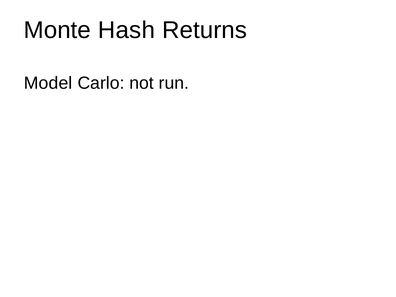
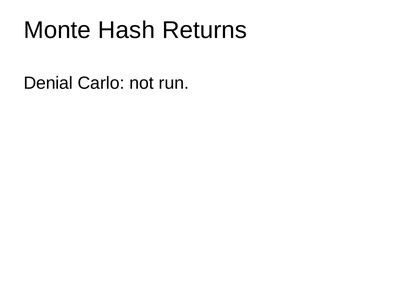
Model: Model -> Denial
